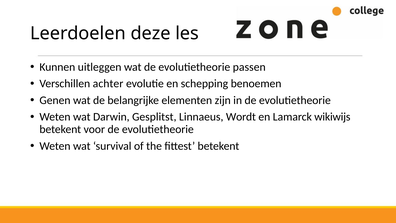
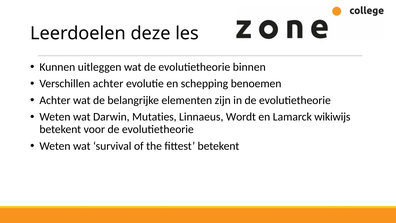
passen: passen -> binnen
Genen at (55, 100): Genen -> Achter
Gesplitst: Gesplitst -> Mutaties
